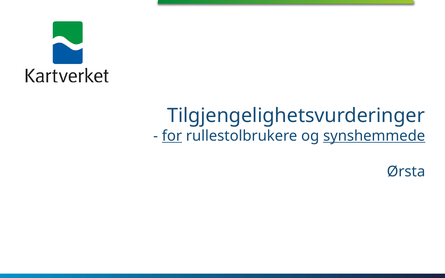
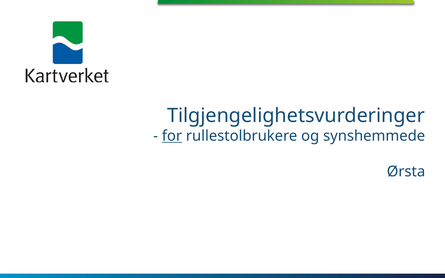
synshemmede underline: present -> none
